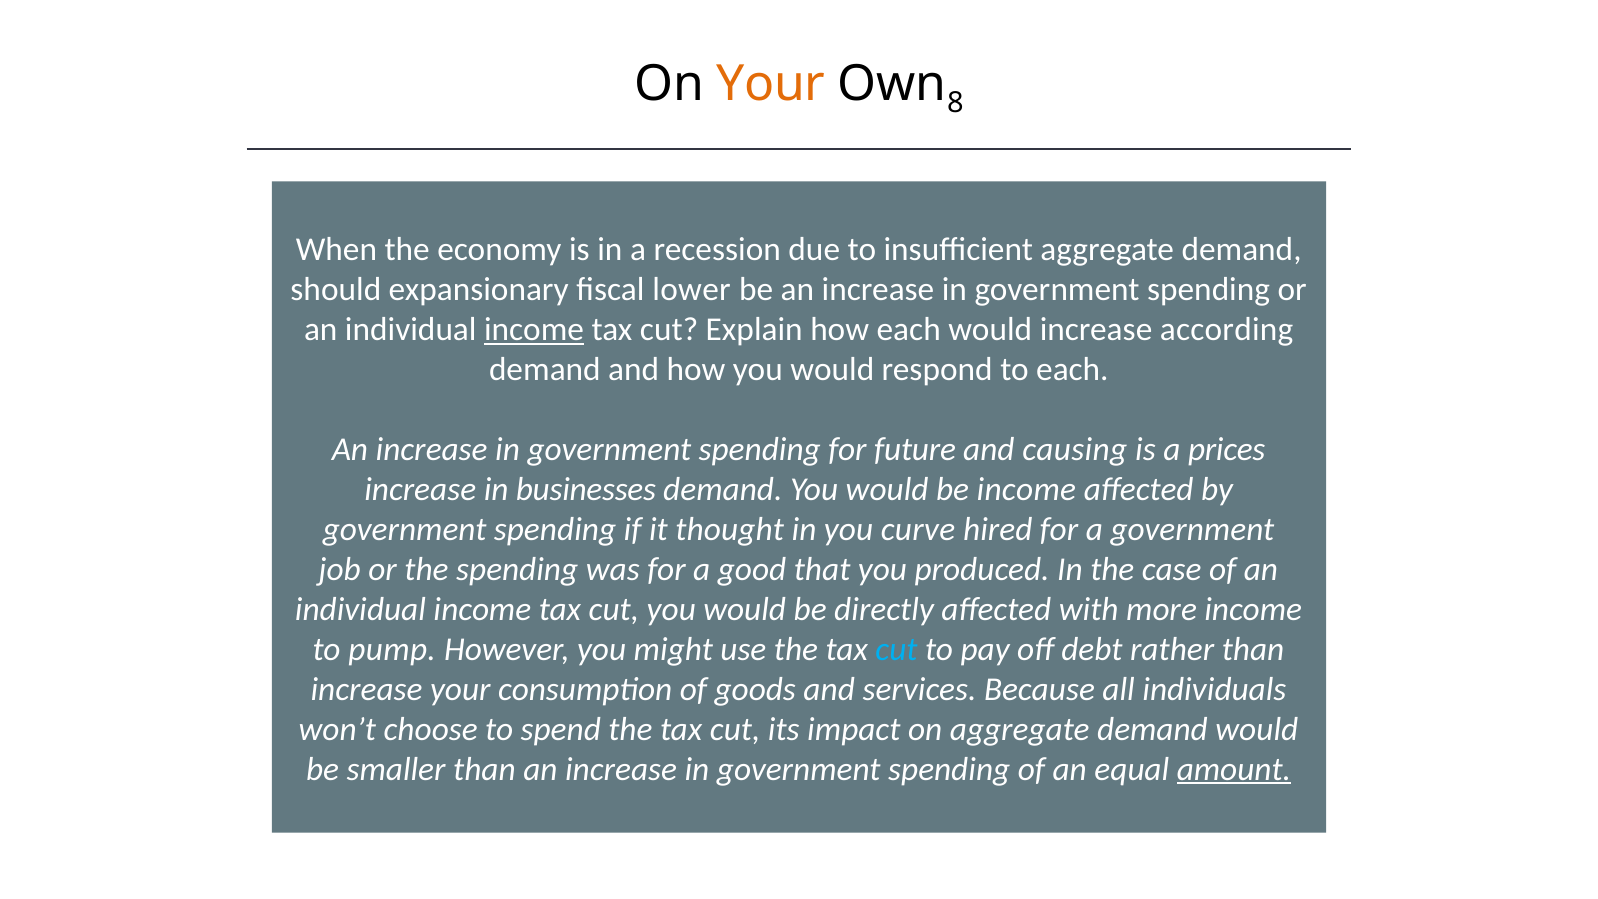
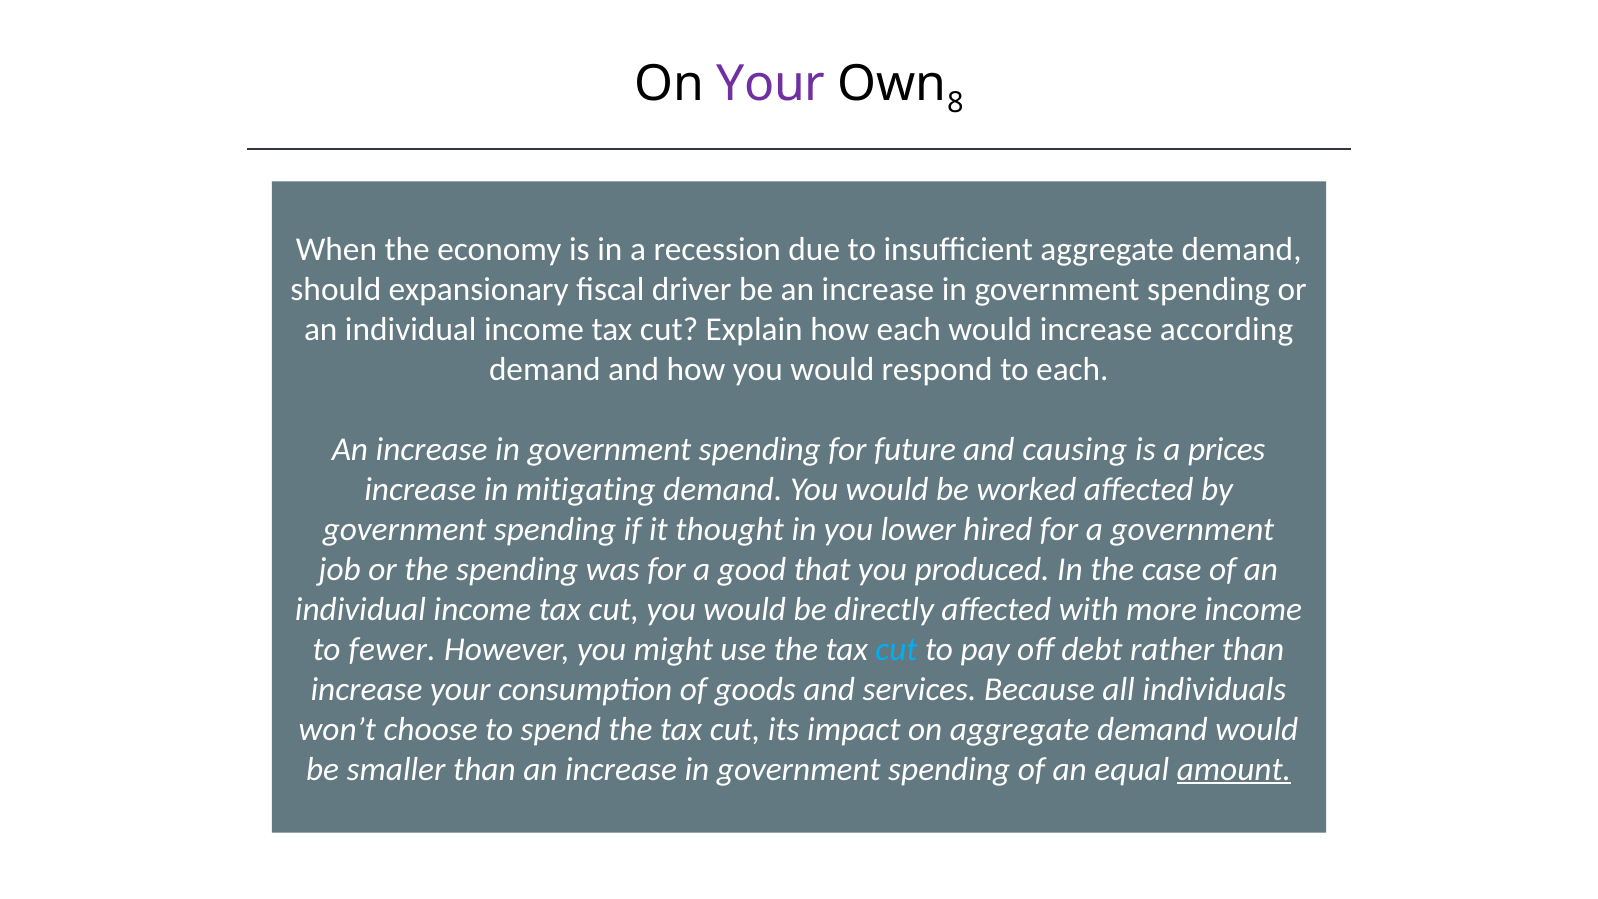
Your at (771, 84) colour: orange -> purple
lower: lower -> driver
income at (534, 329) underline: present -> none
businesses: businesses -> mitigating
be income: income -> worked
curve: curve -> lower
pump: pump -> fewer
